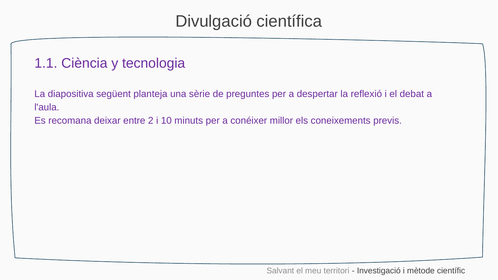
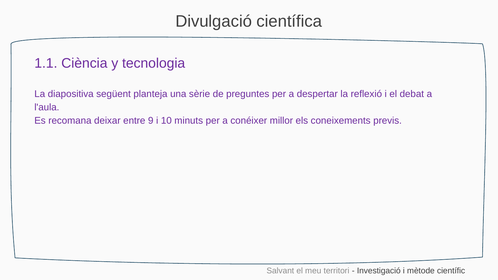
2: 2 -> 9
